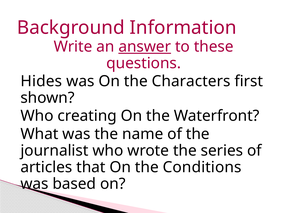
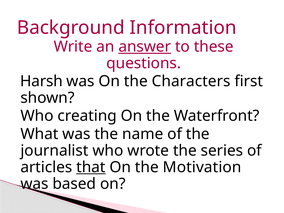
Hides: Hides -> Harsh
that underline: none -> present
Conditions: Conditions -> Motivation
